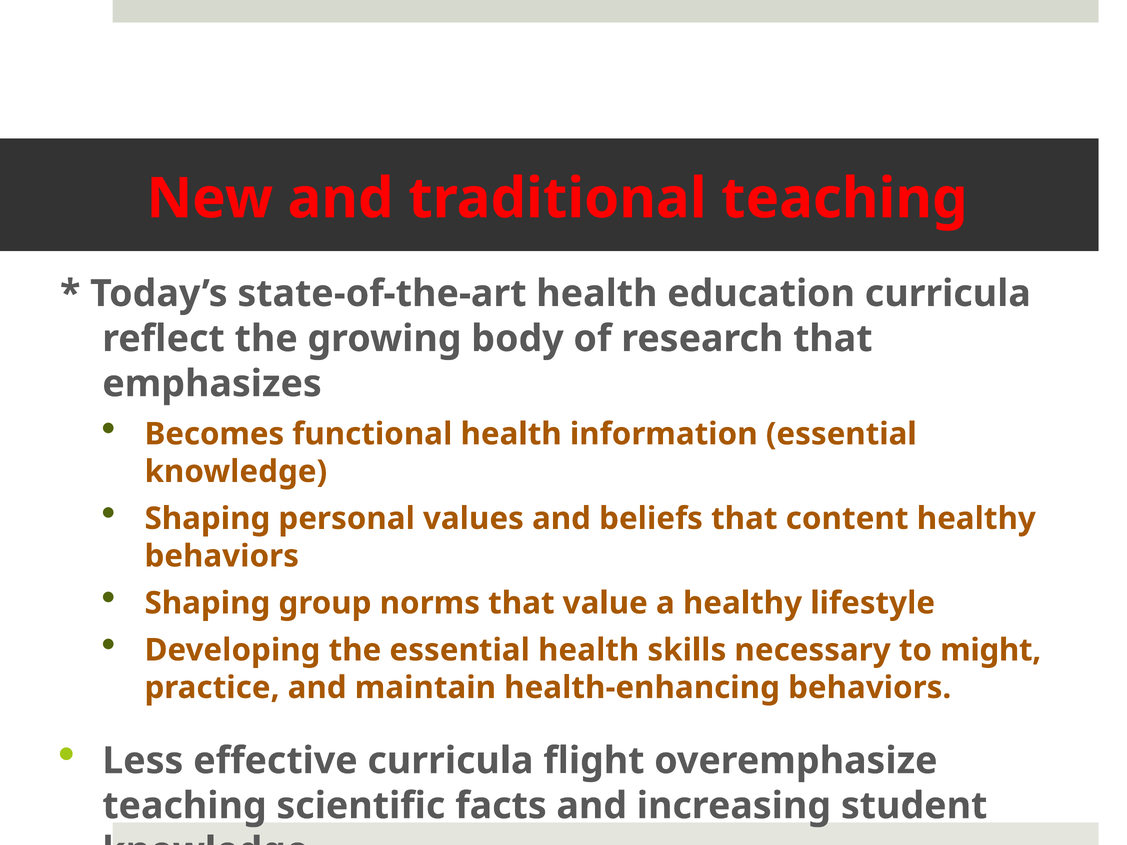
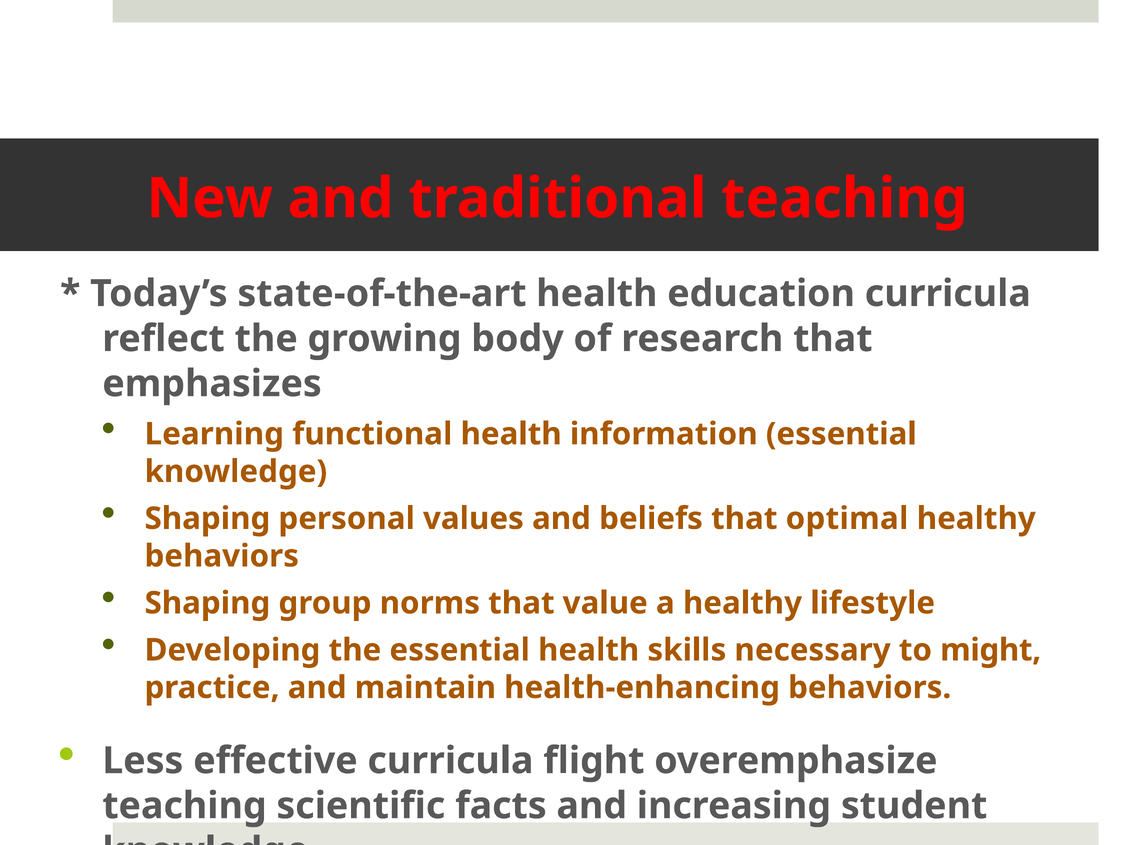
Becomes: Becomes -> Learning
content: content -> optimal
